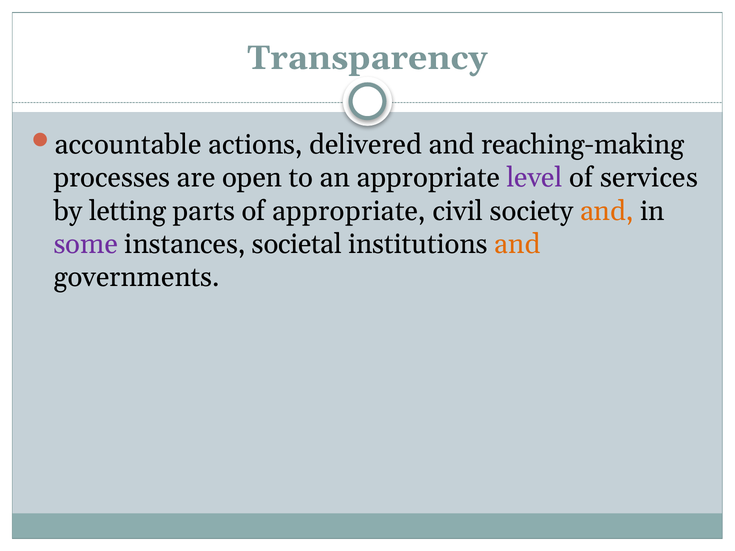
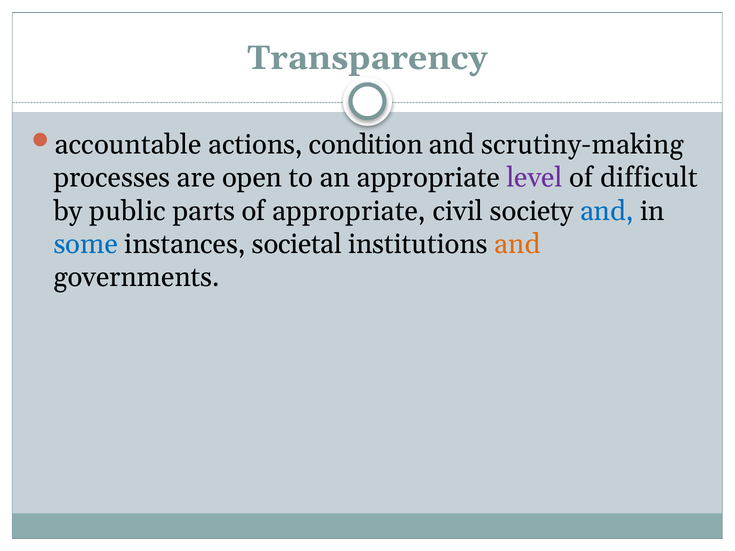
delivered: delivered -> condition
reaching-making: reaching-making -> scrutiny-making
services: services -> difficult
letting: letting -> public
and at (607, 211) colour: orange -> blue
some colour: purple -> blue
